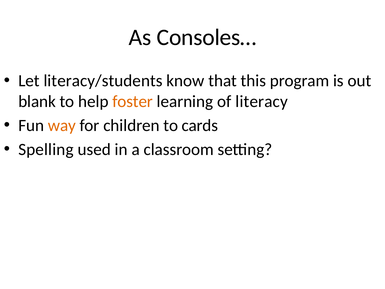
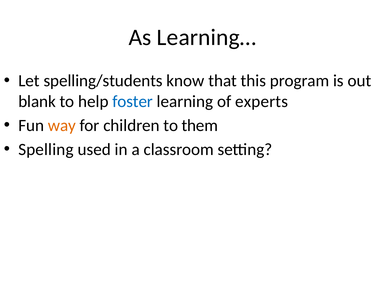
Consoles…: Consoles… -> Learning…
literacy/students: literacy/students -> spelling/students
foster colour: orange -> blue
literacy: literacy -> experts
cards: cards -> them
